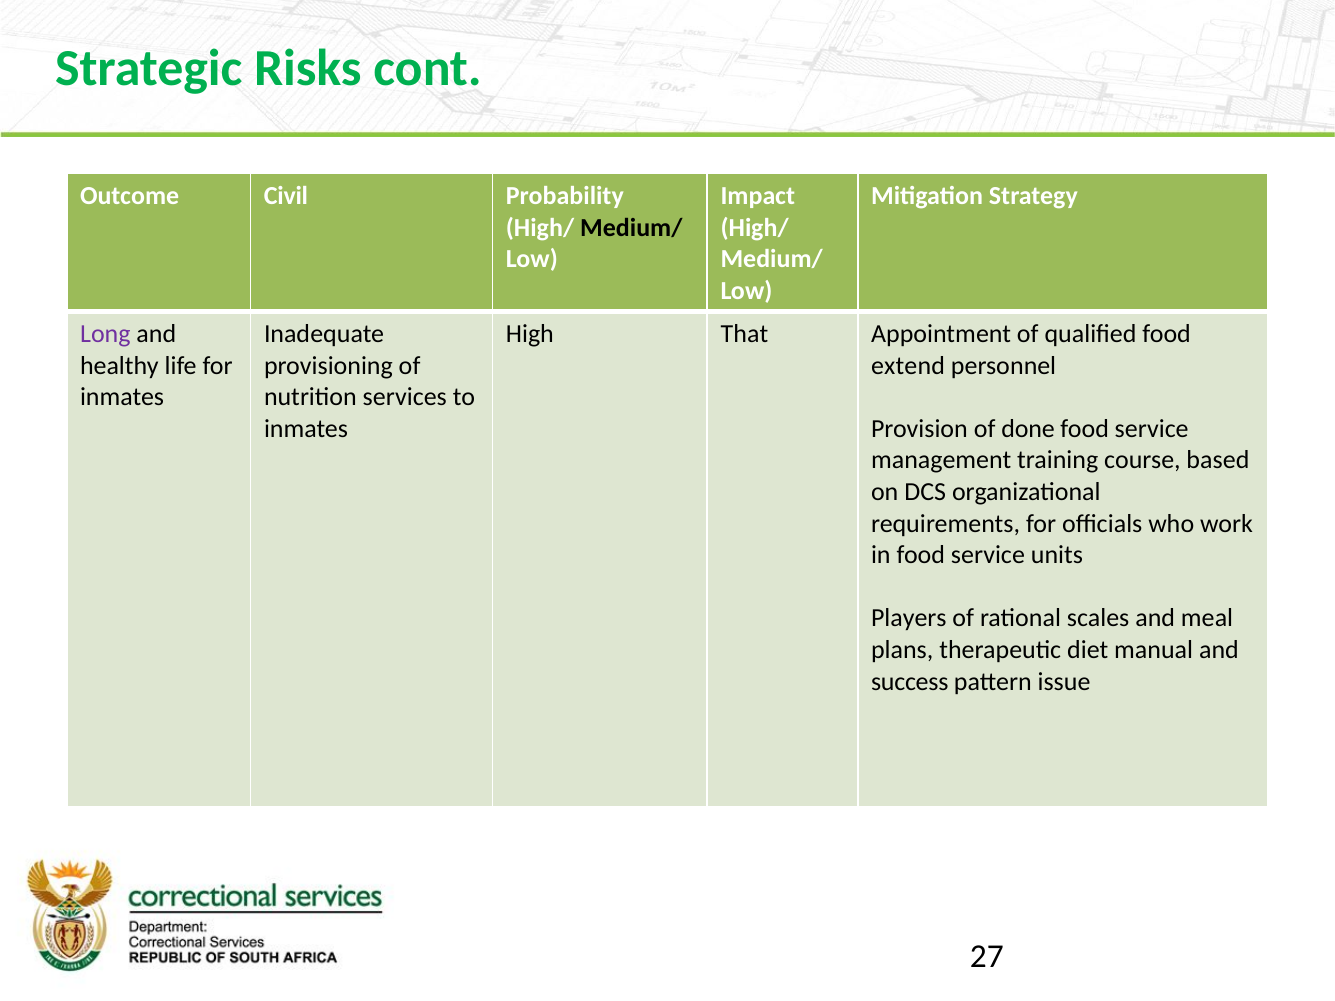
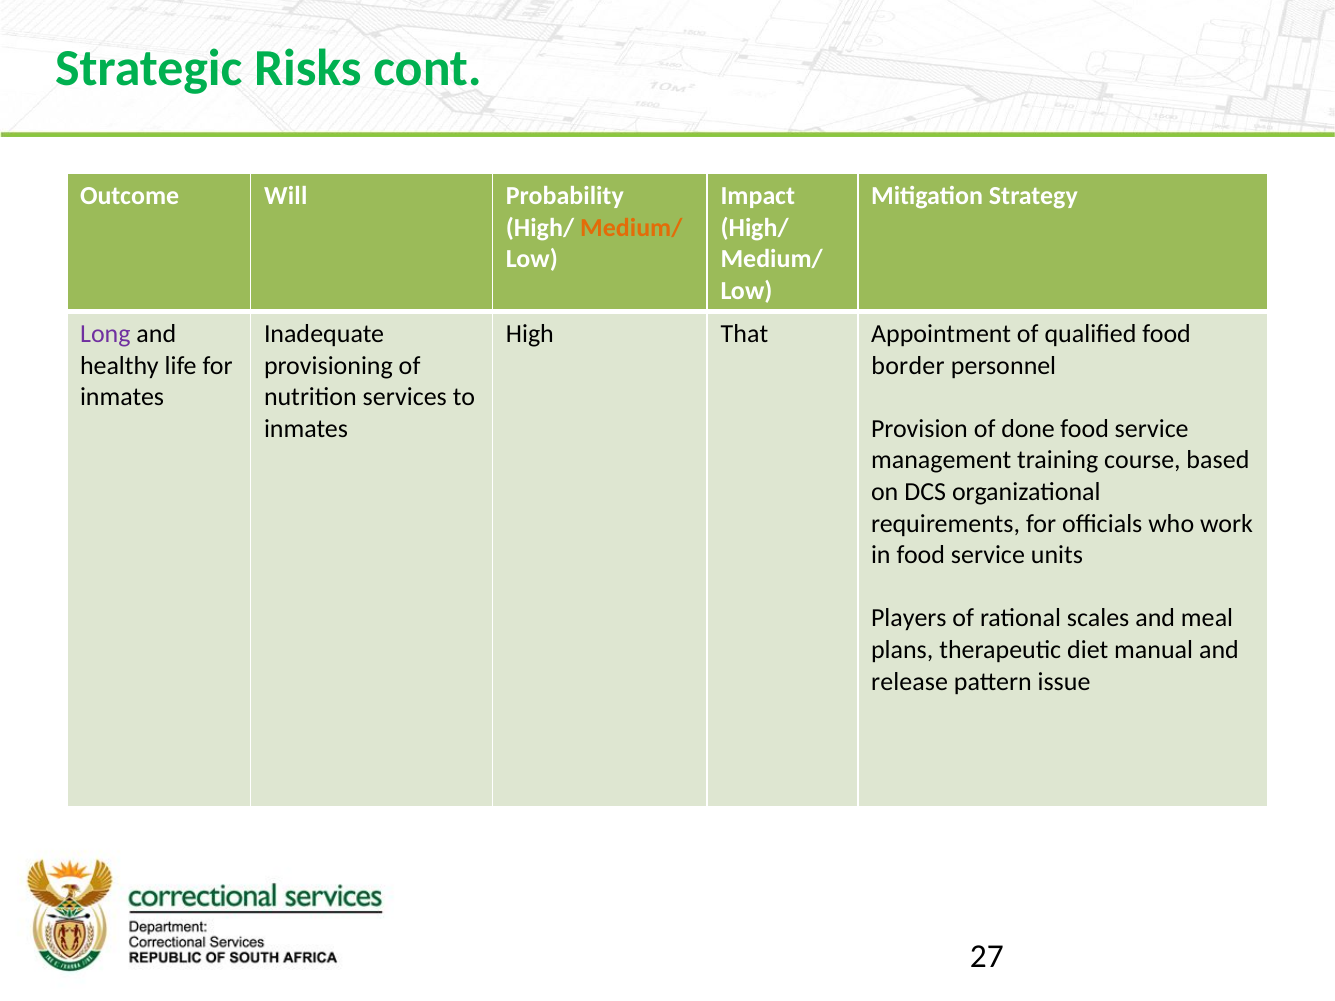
Civil: Civil -> Will
Medium/ at (631, 228) colour: black -> orange
extend: extend -> border
success: success -> release
